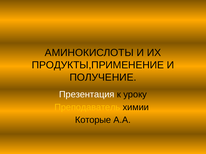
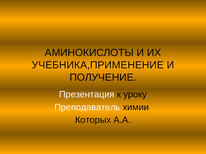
ПРОДУКТЫ,ПРИМЕНЕНИЕ: ПРОДУКТЫ,ПРИМЕНЕНИЕ -> УЧЕБНИКА,ПРИМЕНЕНИЕ
Преподаватель colour: yellow -> white
Которые: Которые -> Которых
